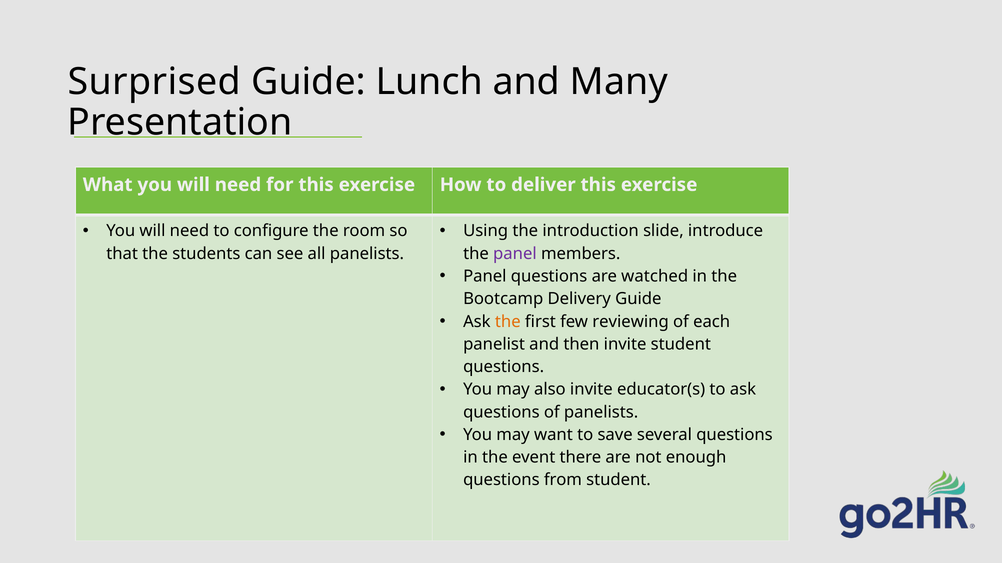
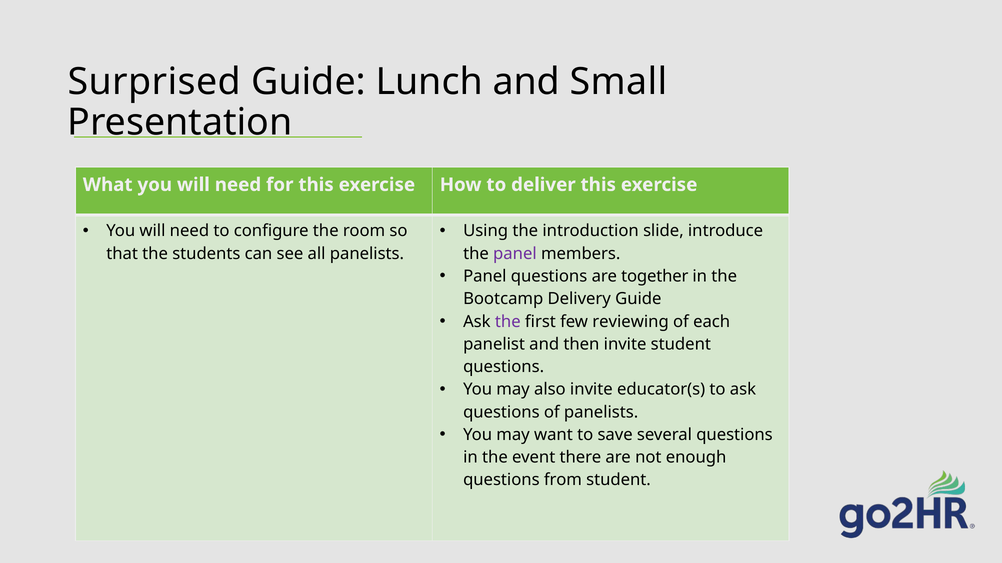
Many: Many -> Small
watched: watched -> together
the at (508, 322) colour: orange -> purple
